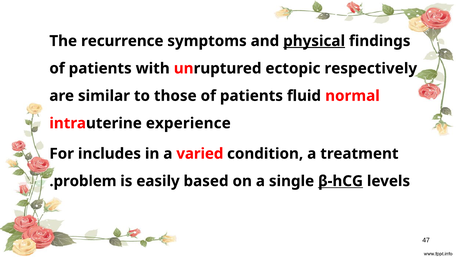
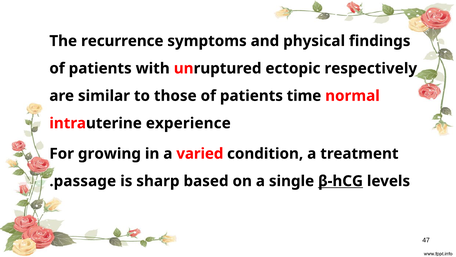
physical underline: present -> none
fluid: fluid -> time
includes: includes -> growing
problem: problem -> passage
easily: easily -> sharp
